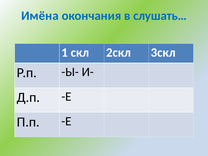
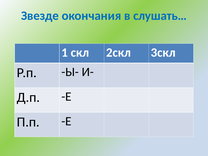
Имёна: Имёна -> Звезде
